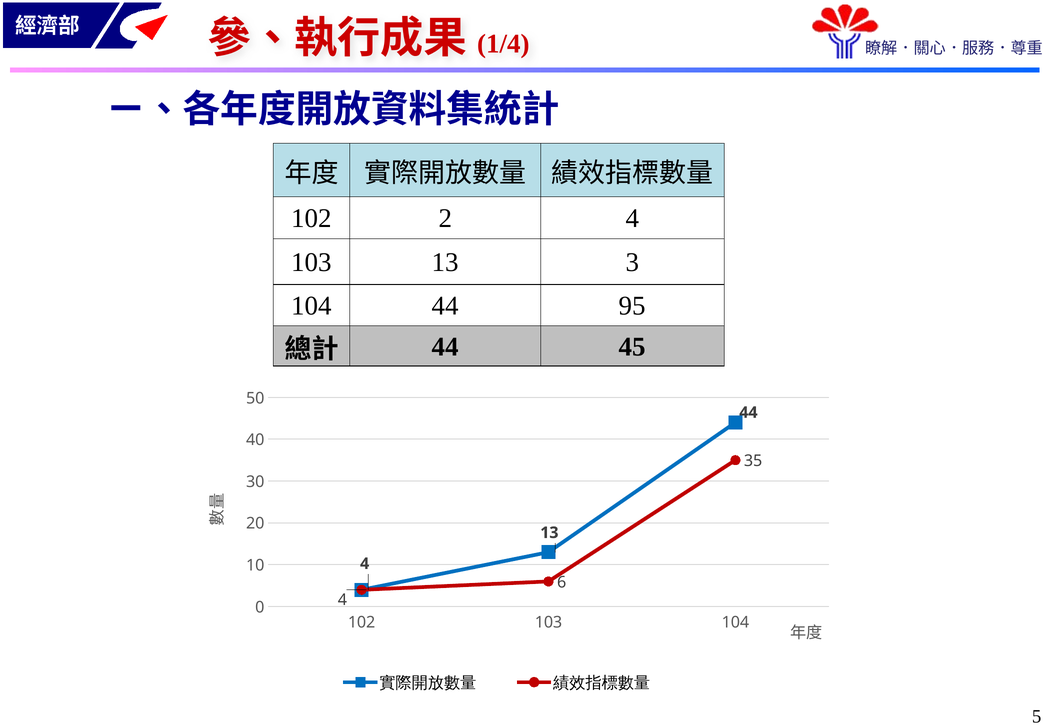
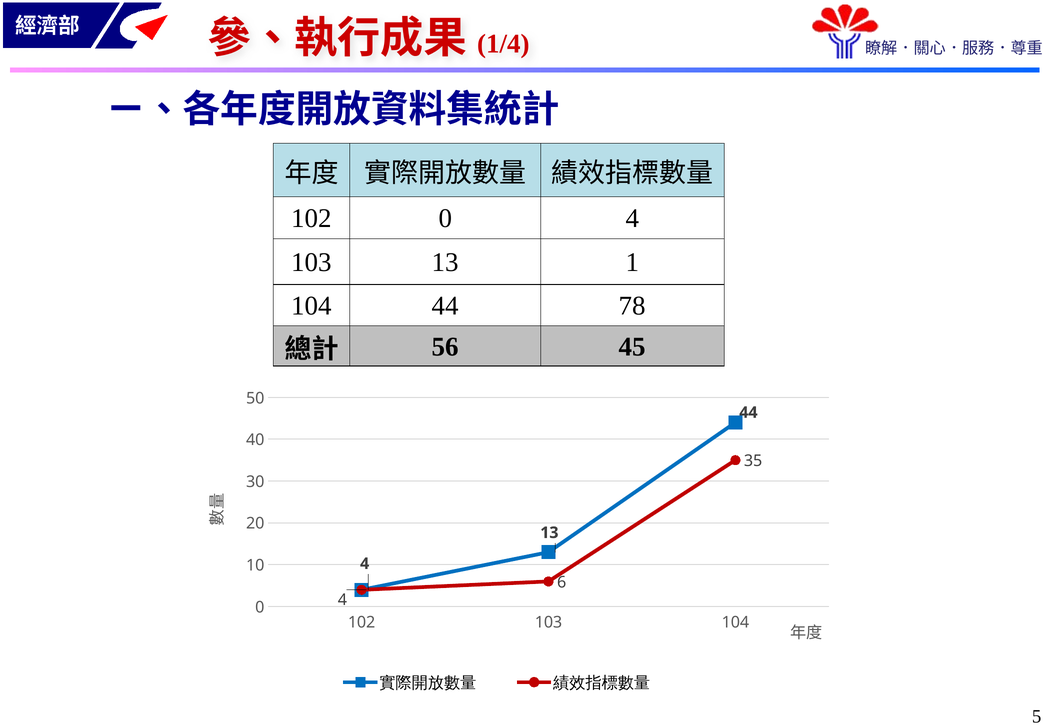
102 2: 2 -> 0
3: 3 -> 1
95: 95 -> 78
44 at (445, 346): 44 -> 56
